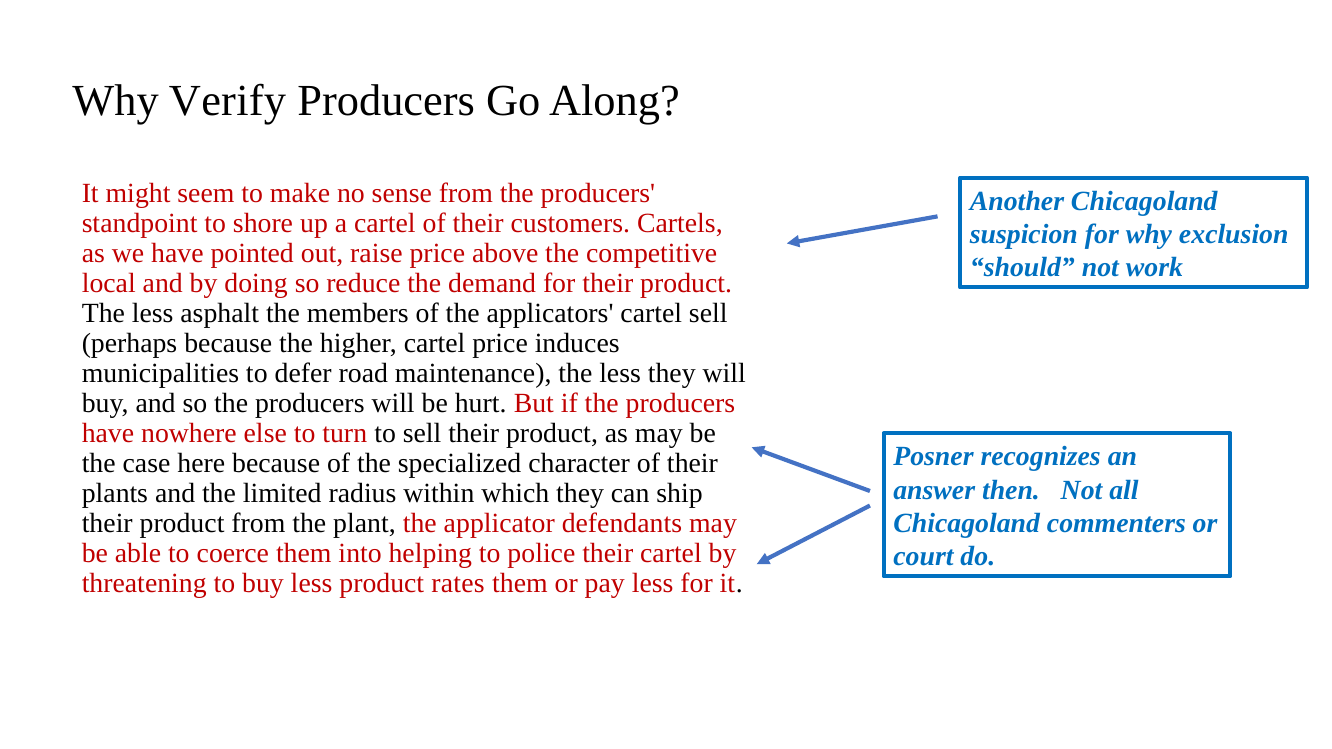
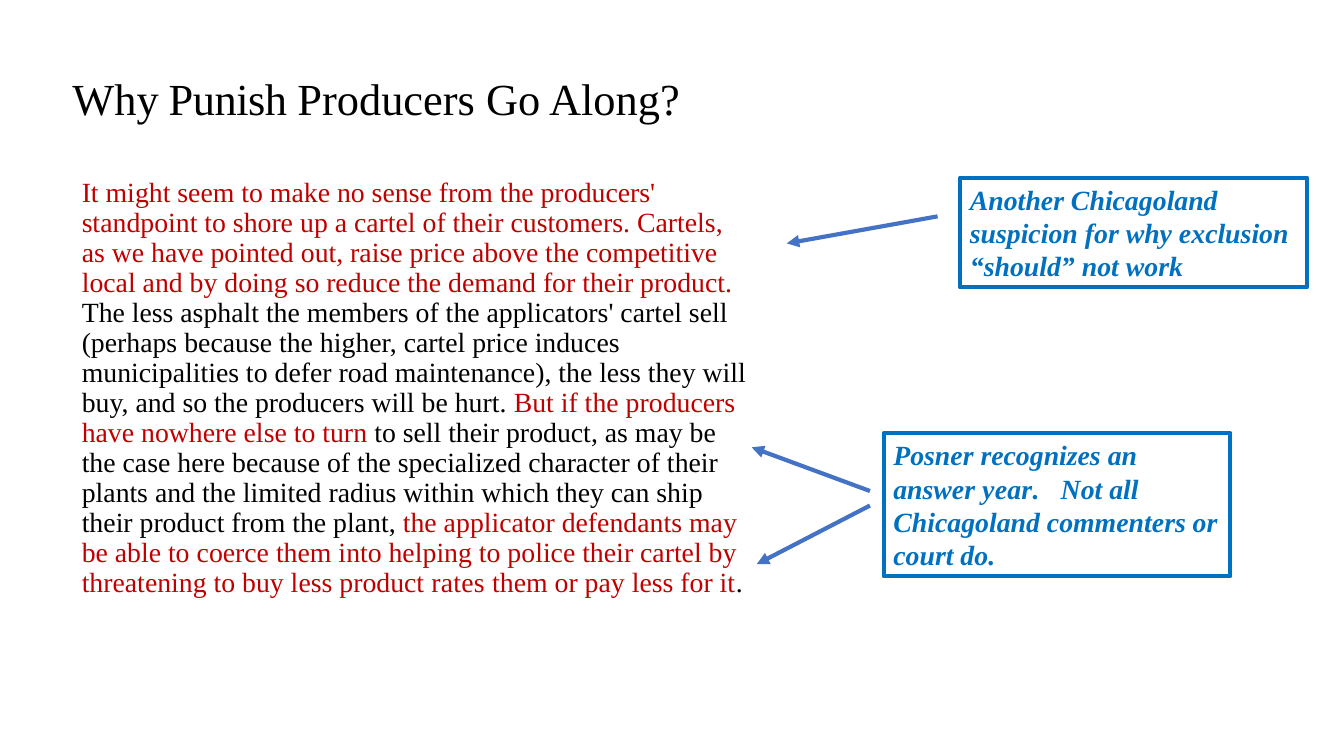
Verify: Verify -> Punish
then: then -> year
